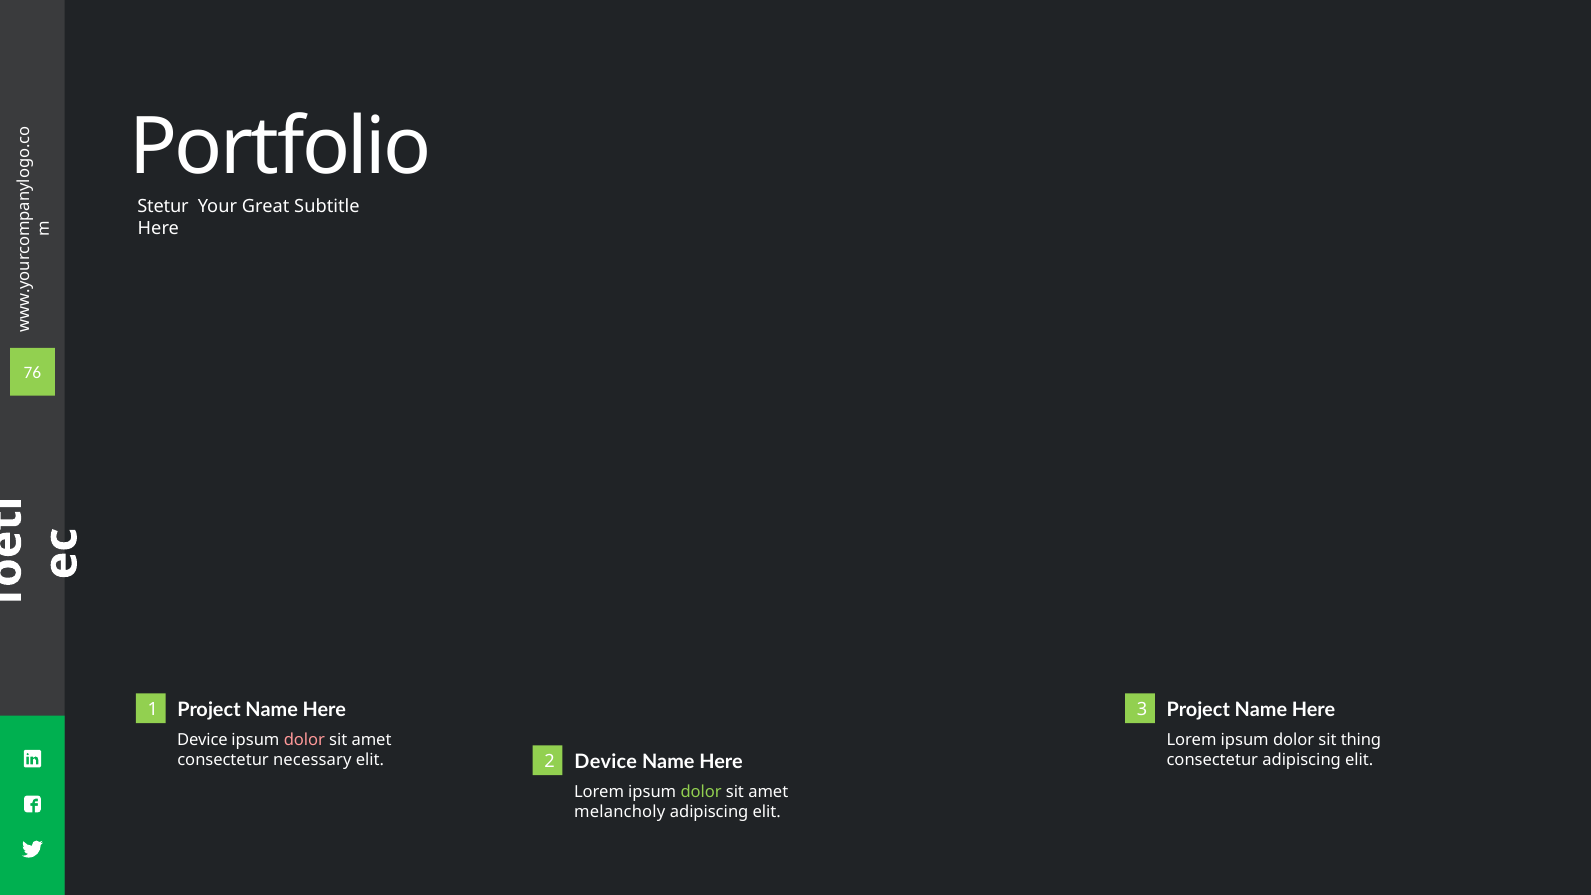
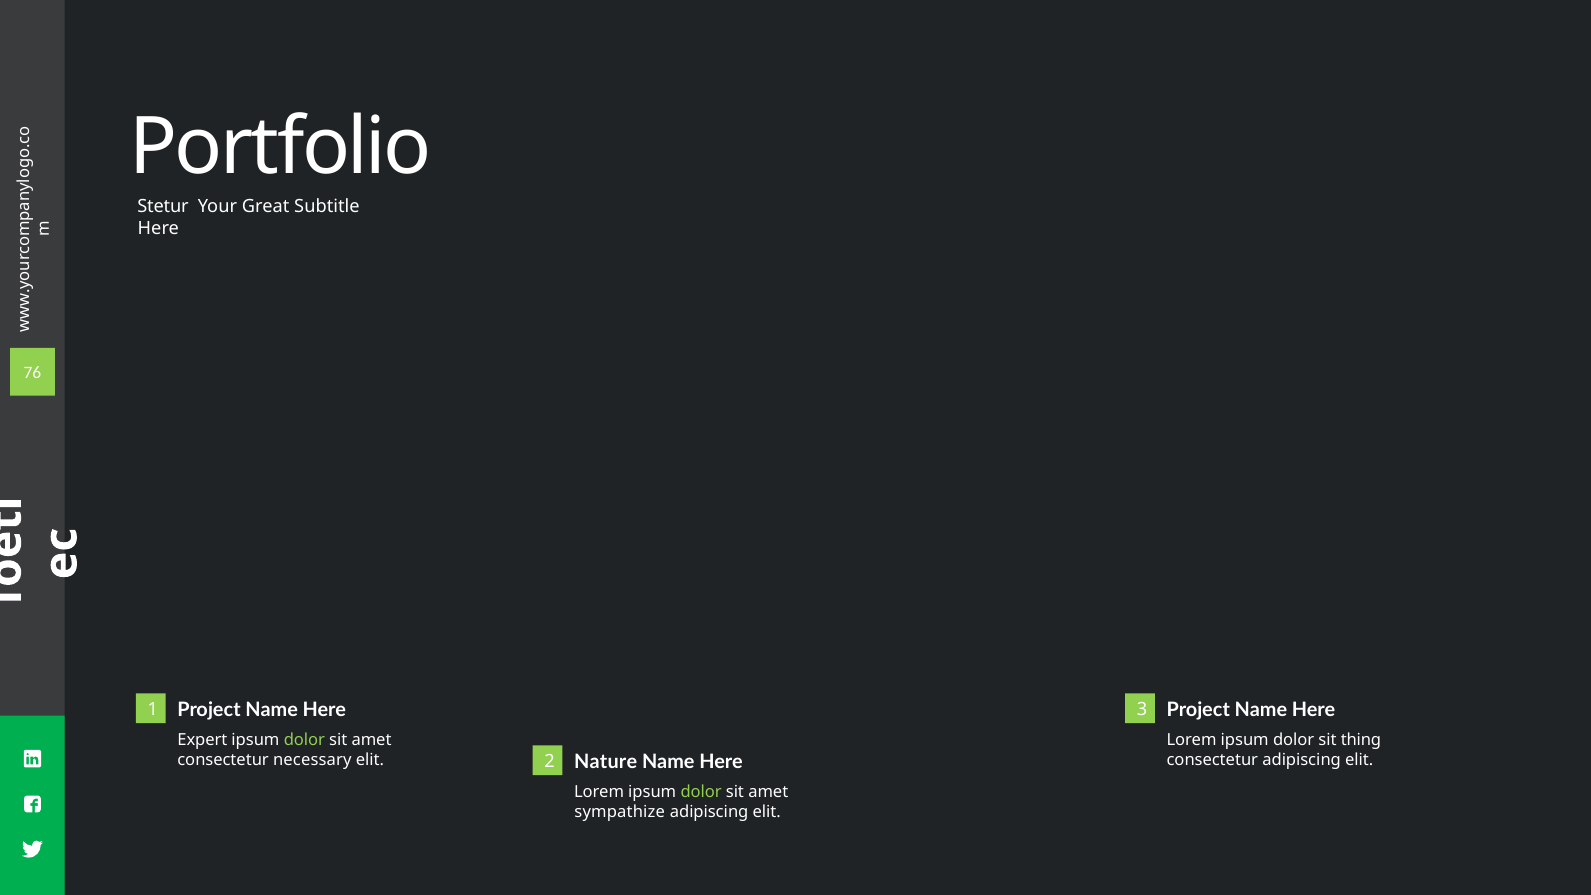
Device at (202, 740): Device -> Expert
dolor at (304, 740) colour: pink -> light green
Device at (606, 762): Device -> Nature
melancholy: melancholy -> sympathize
